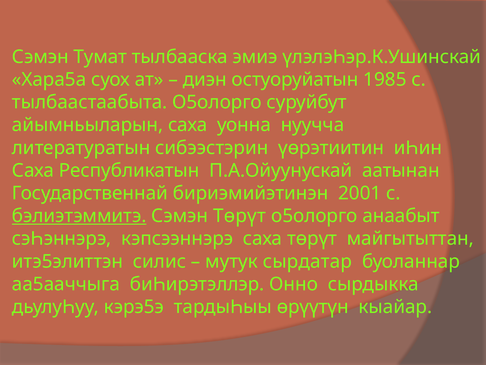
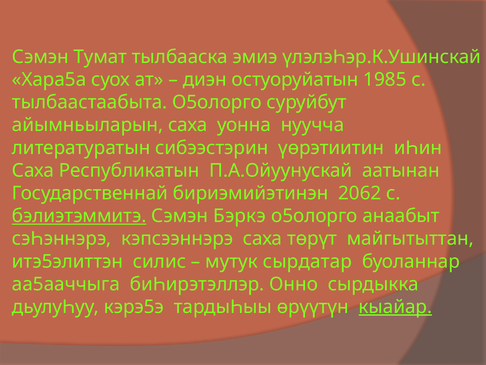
2001: 2001 -> 2062
Сэмэн Тѳрүт: Тѳрүт -> Бэркэ
кыайар underline: none -> present
